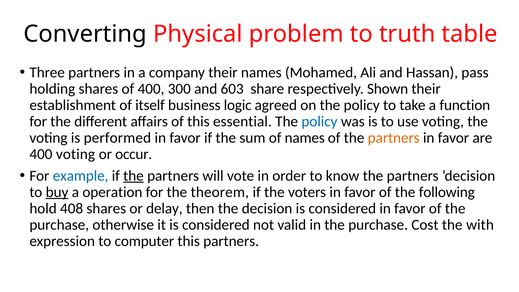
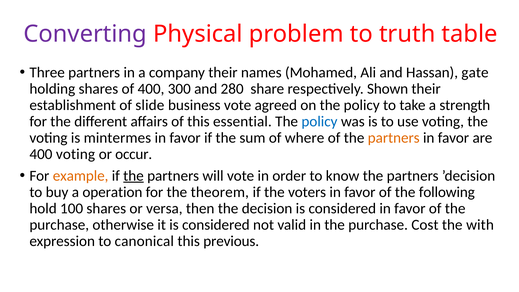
Converting colour: black -> purple
pass: pass -> gate
603: 603 -> 280
itself: itself -> slide
business logic: logic -> vote
function: function -> strength
performed: performed -> mintermes
of names: names -> where
example colour: blue -> orange
buy underline: present -> none
408: 408 -> 100
delay: delay -> versa
computer: computer -> canonical
this partners: partners -> previous
